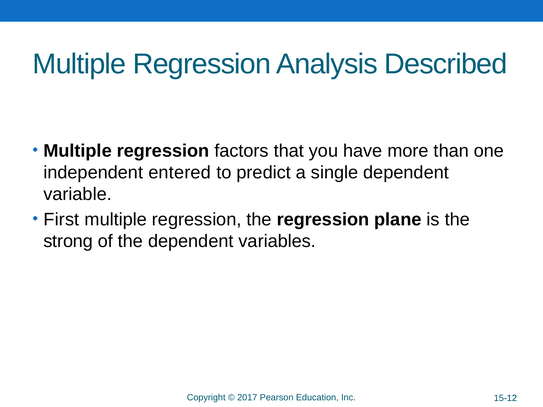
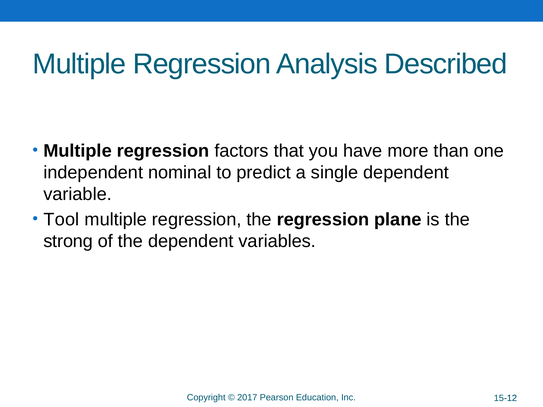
entered: entered -> nominal
First: First -> Tool
